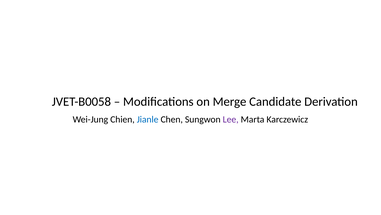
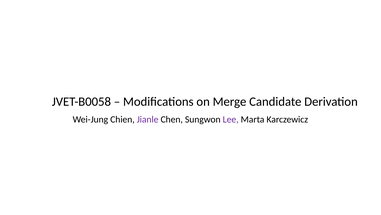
Jianle colour: blue -> purple
